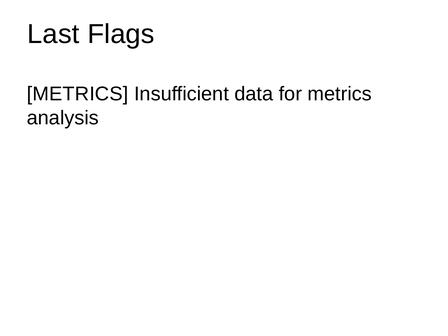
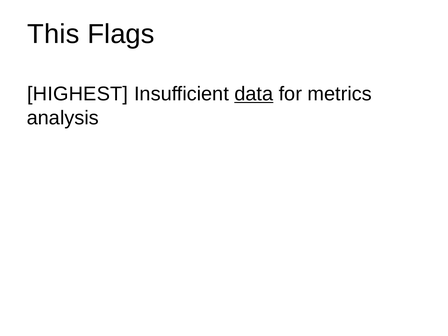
Last: Last -> This
METRICS at (78, 94): METRICS -> HIGHEST
data underline: none -> present
